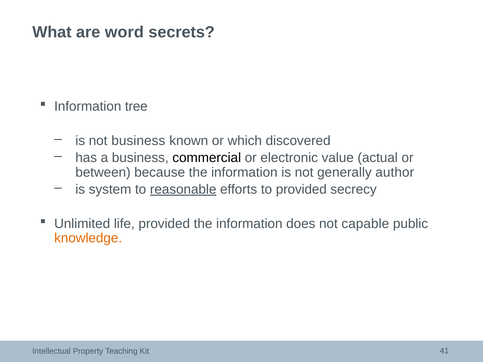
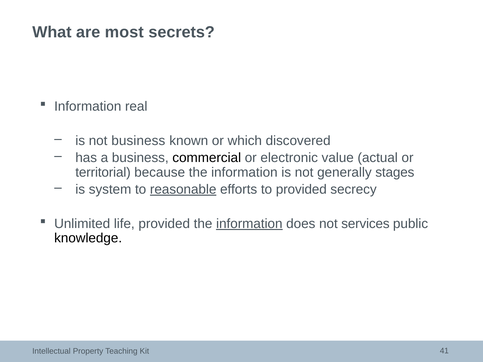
word: word -> most
tree: tree -> real
between: between -> territorial
author: author -> stages
information at (249, 224) underline: none -> present
capable: capable -> services
knowledge colour: orange -> black
